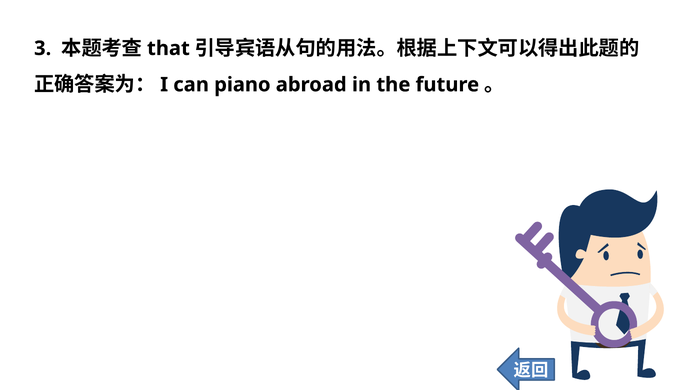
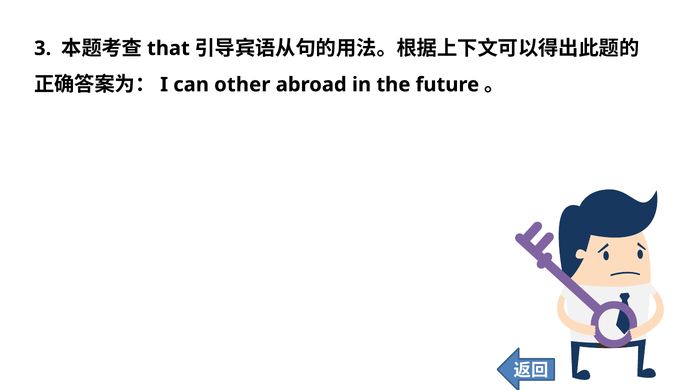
piano: piano -> other
